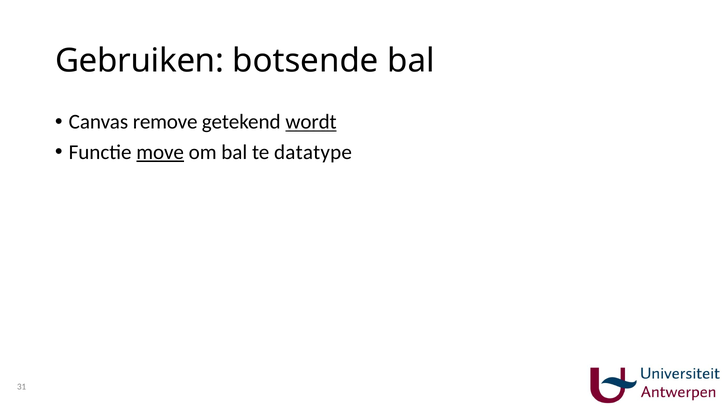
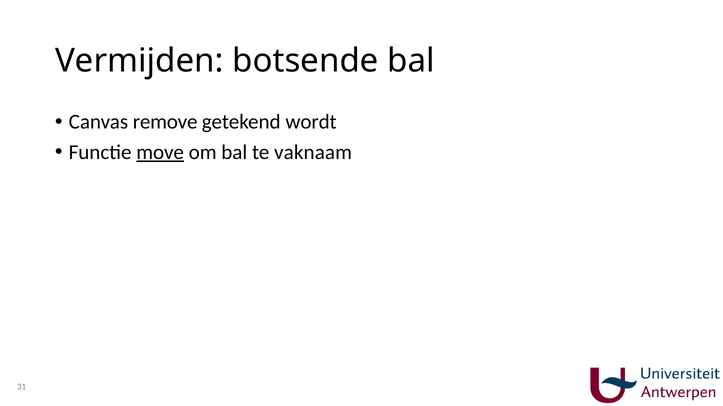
Gebruiken: Gebruiken -> Vermijden
wordt underline: present -> none
datatype: datatype -> vaknaam
